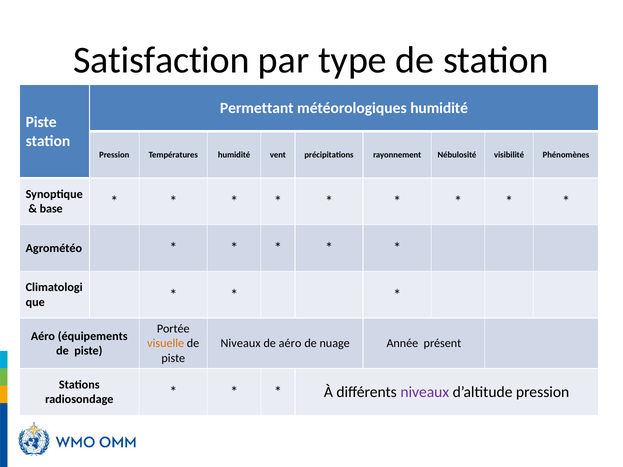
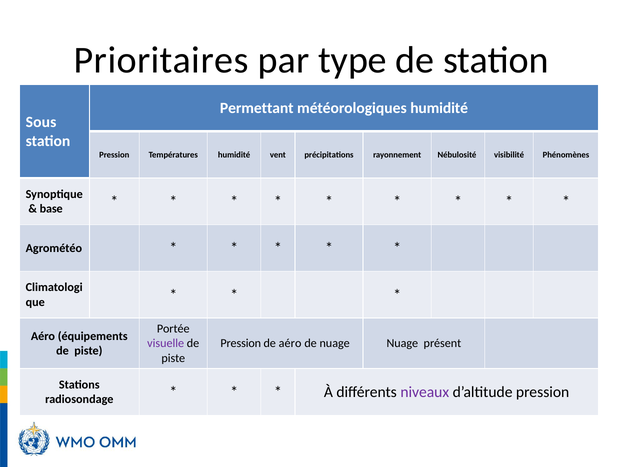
Satisfaction: Satisfaction -> Prioritaires
Piste at (41, 122): Piste -> Sous
visuelle colour: orange -> purple
Niveaux at (241, 344): Niveaux -> Pression
nuage Année: Année -> Nuage
